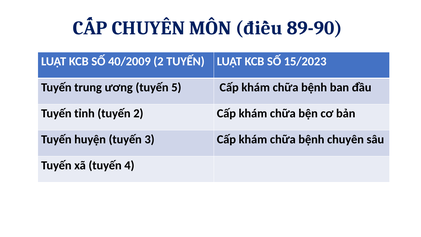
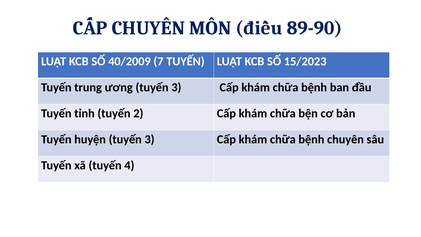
40/2009 2: 2 -> 7
ương tuyến 5: 5 -> 3
